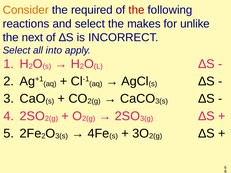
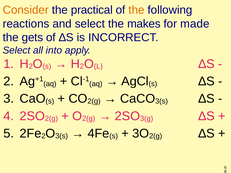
required: required -> practical
the at (136, 10) colour: red -> orange
unlike: unlike -> made
next: next -> gets
